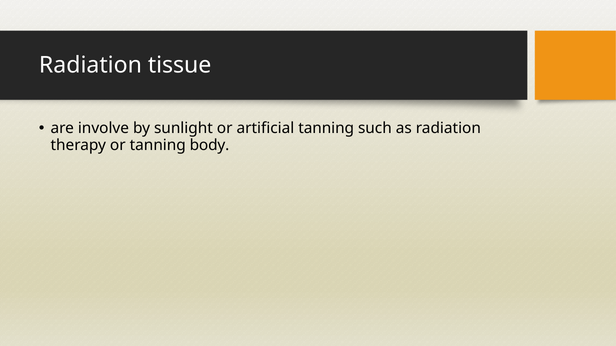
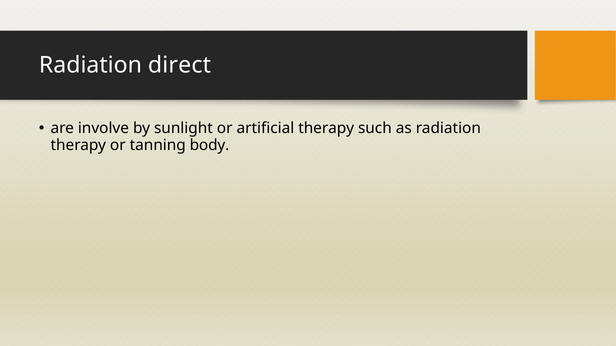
tissue: tissue -> direct
artificial tanning: tanning -> therapy
